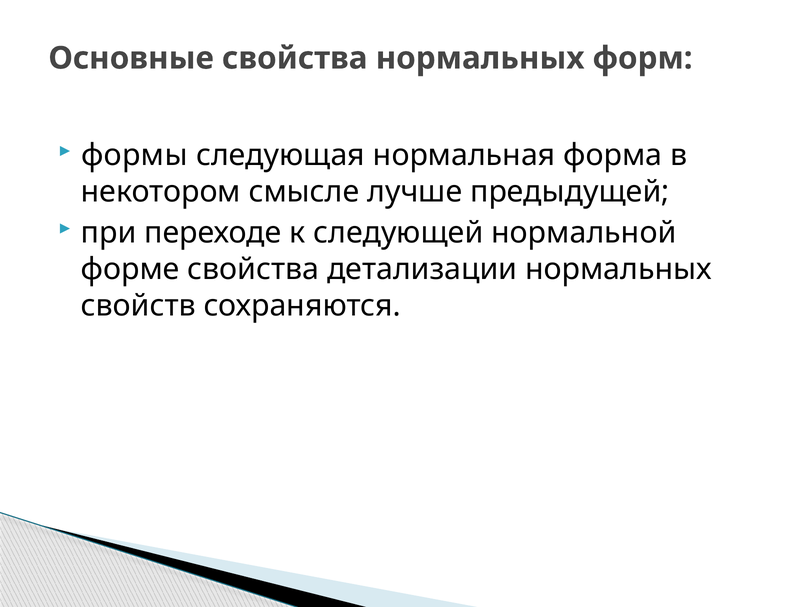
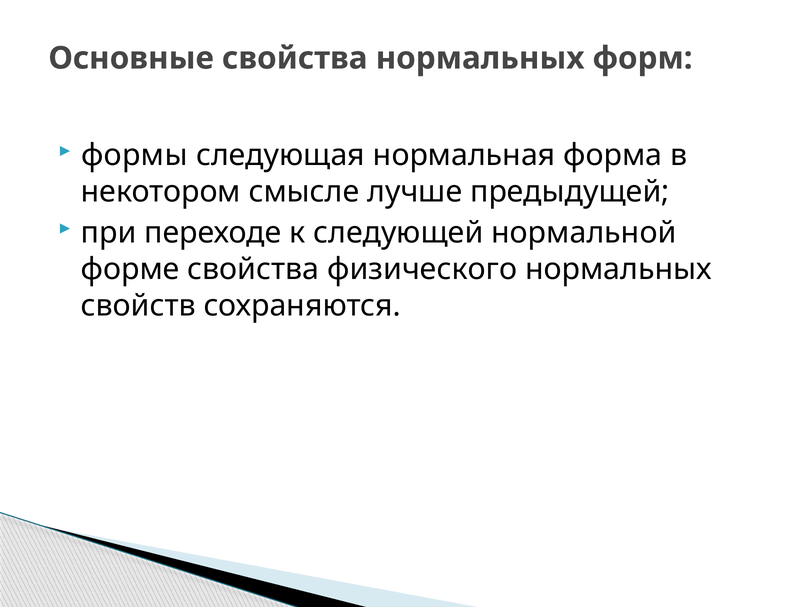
детализации: детализации -> физического
